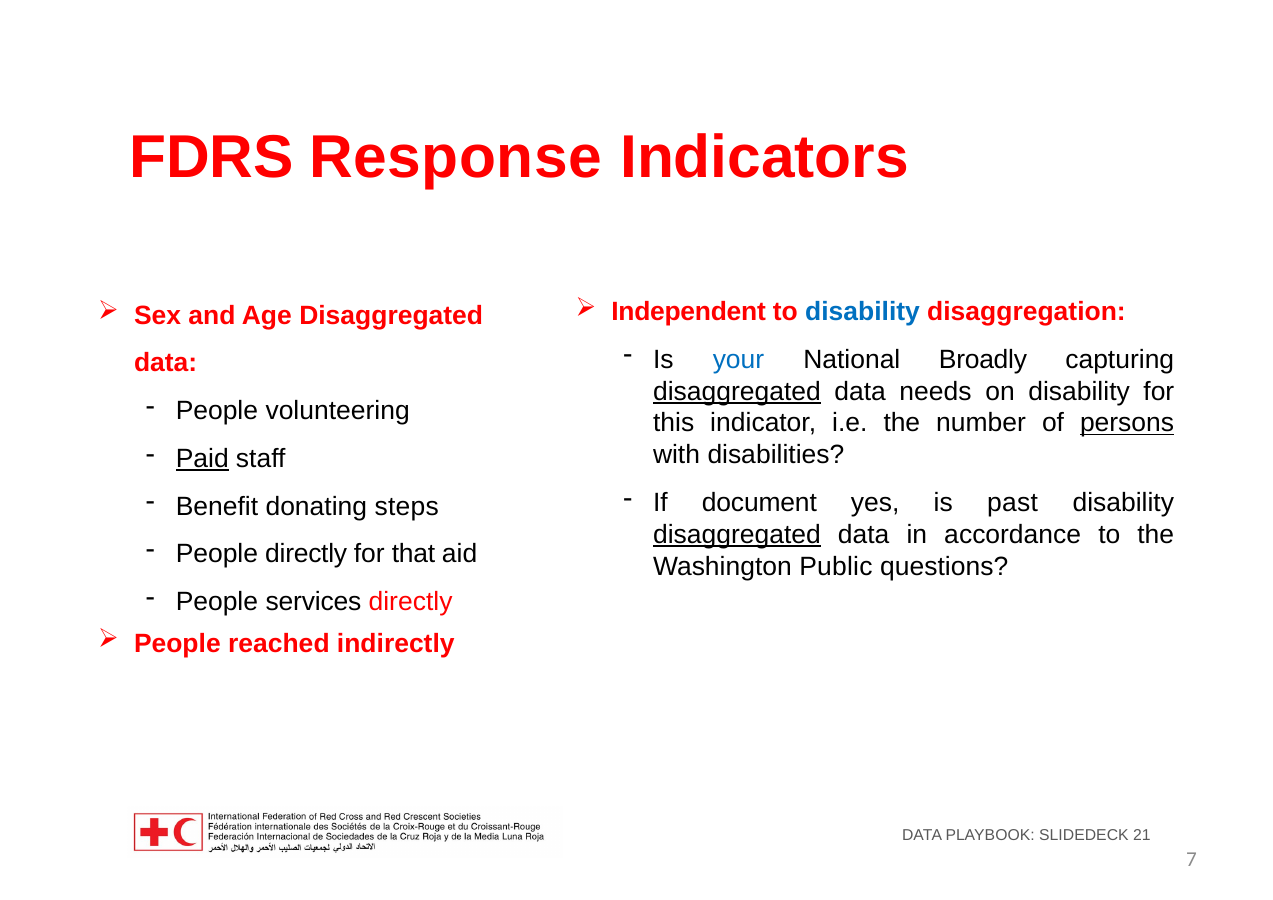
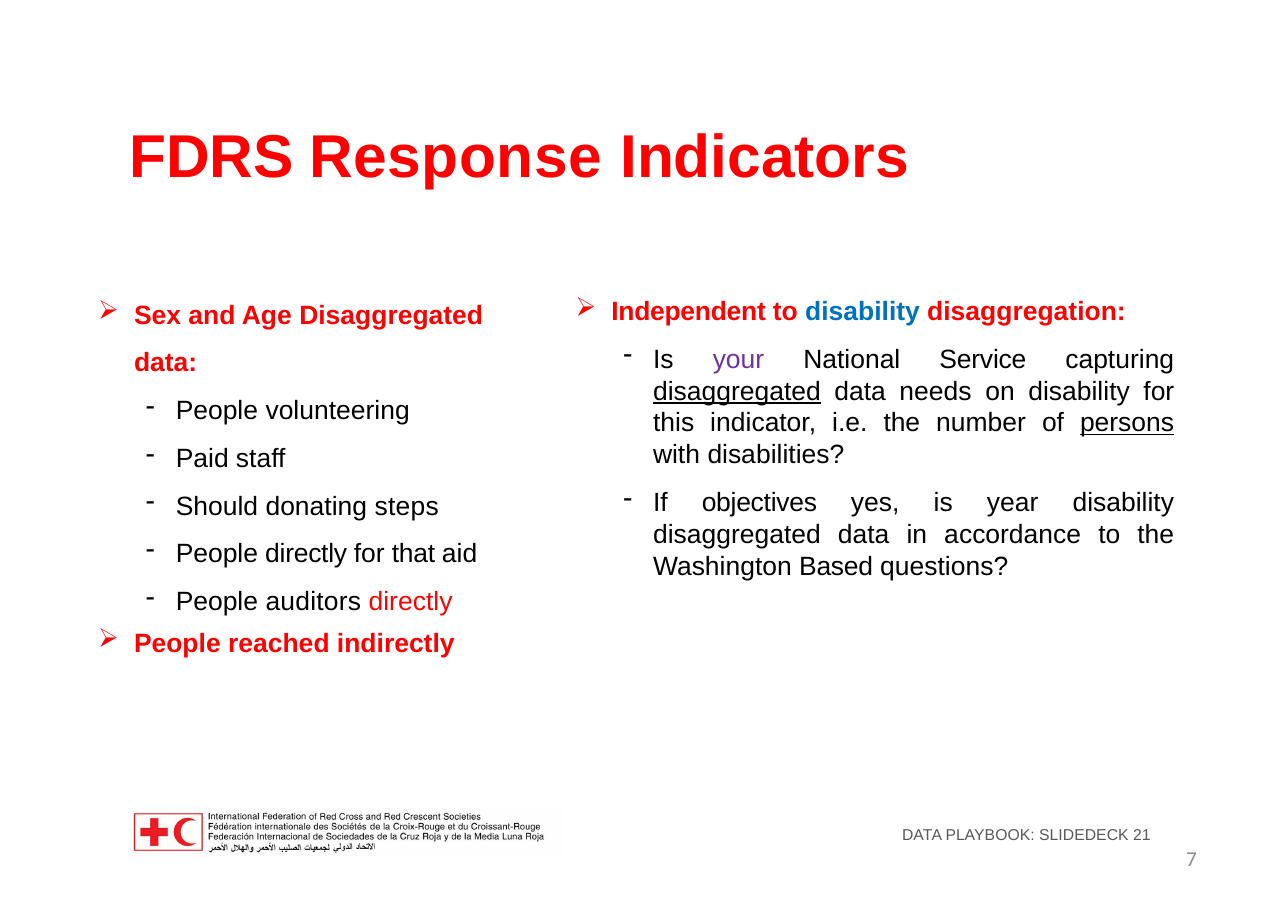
your colour: blue -> purple
Broadly: Broadly -> Service
Paid underline: present -> none
document: document -> objectives
past: past -> year
Benefit: Benefit -> Should
disaggregated at (737, 535) underline: present -> none
Public: Public -> Based
services: services -> auditors
